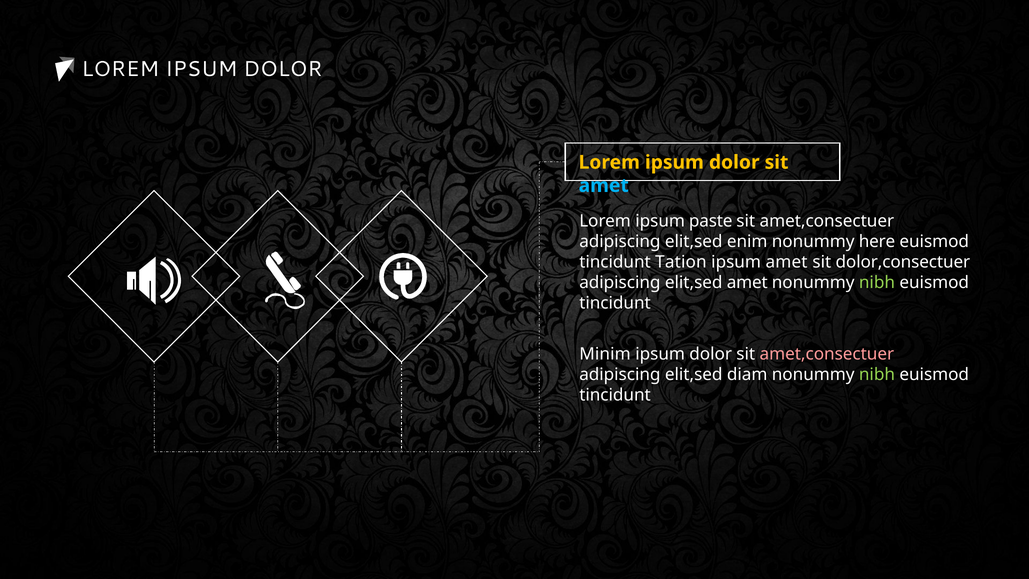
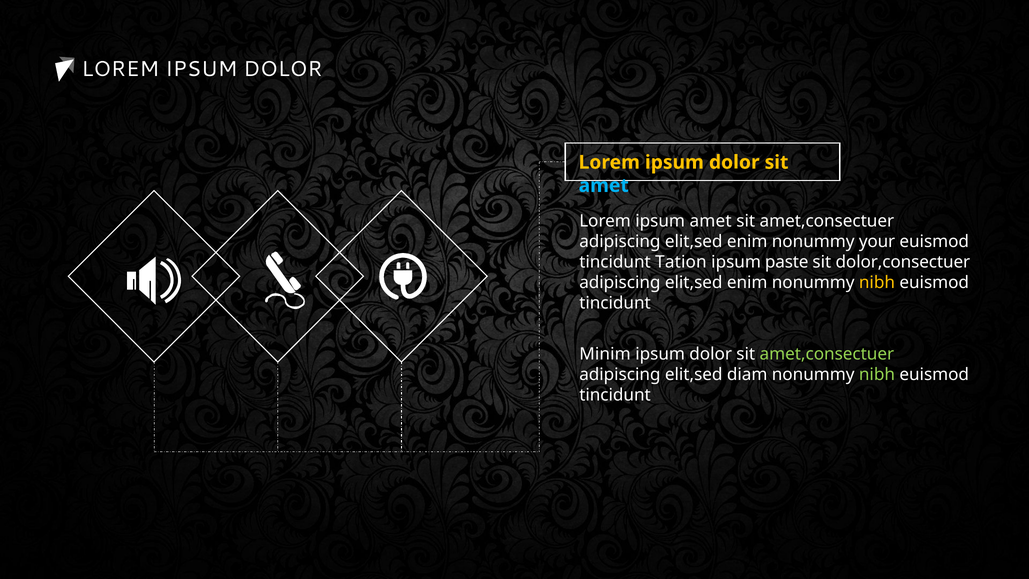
ipsum paste: paste -> amet
here: here -> your
ipsum amet: amet -> paste
amet at (747, 283): amet -> enim
nibh at (877, 283) colour: light green -> yellow
amet,consectuer at (827, 354) colour: pink -> light green
